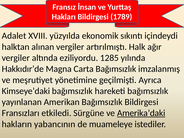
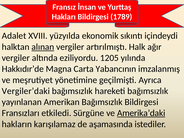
alınan underline: none -> present
1285: 1285 -> 1205
Carta Bağımsızlık: Bağımsızlık -> Yabancının
Kimseye’daki: Kimseye’daki -> Vergiler’daki
yabancının: yabancının -> karışılamaz
muameleye: muameleye -> aşamasında
